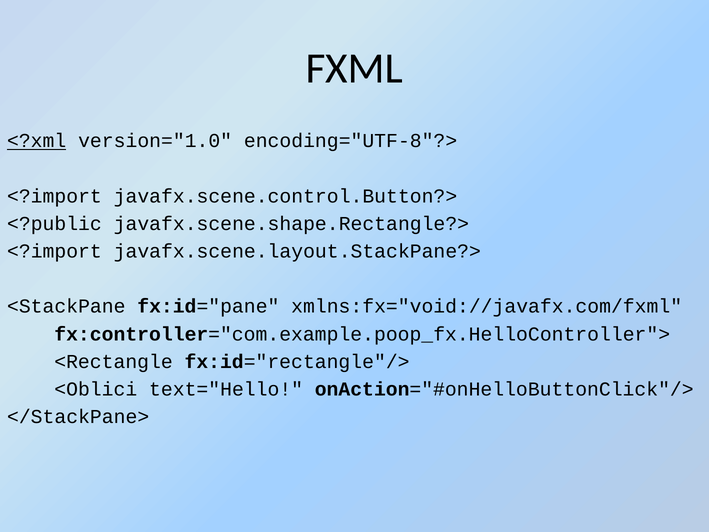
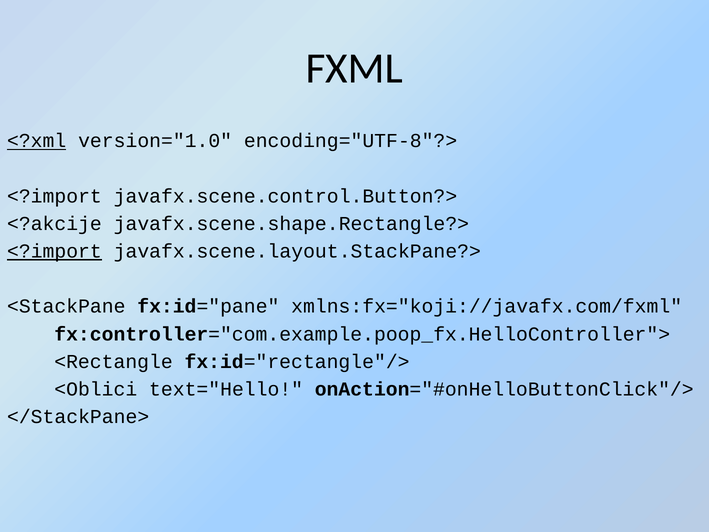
<?public: <?public -> <?akcije
<?import at (54, 251) underline: none -> present
xmlns:fx="void://javafx.com/fxml: xmlns:fx="void://javafx.com/fxml -> xmlns:fx="koji://javafx.com/fxml
